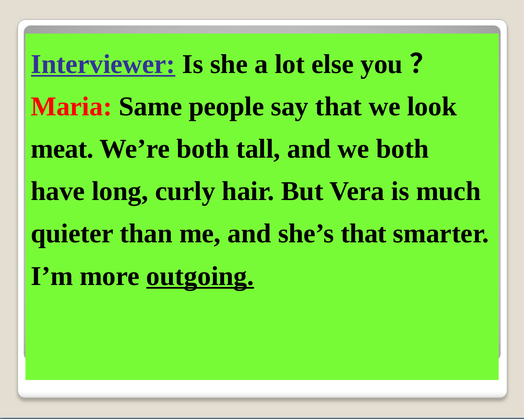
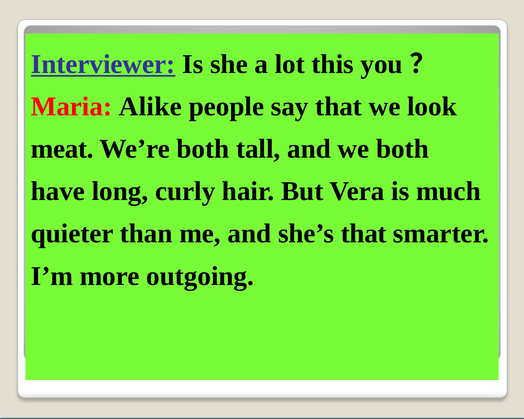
else: else -> this
Same: Same -> Alike
outgoing underline: present -> none
